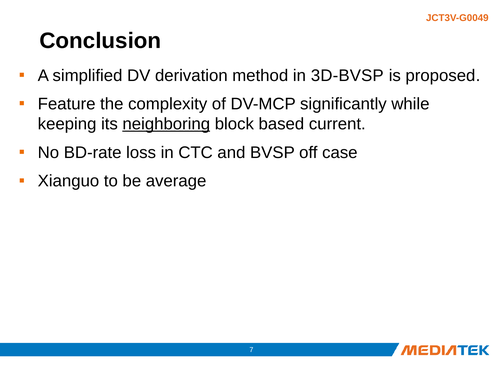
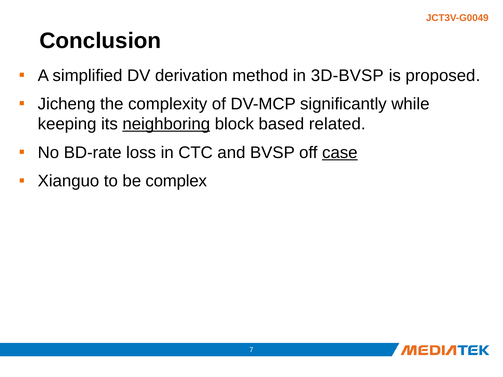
Feature: Feature -> Jicheng
current: current -> related
case underline: none -> present
average: average -> complex
